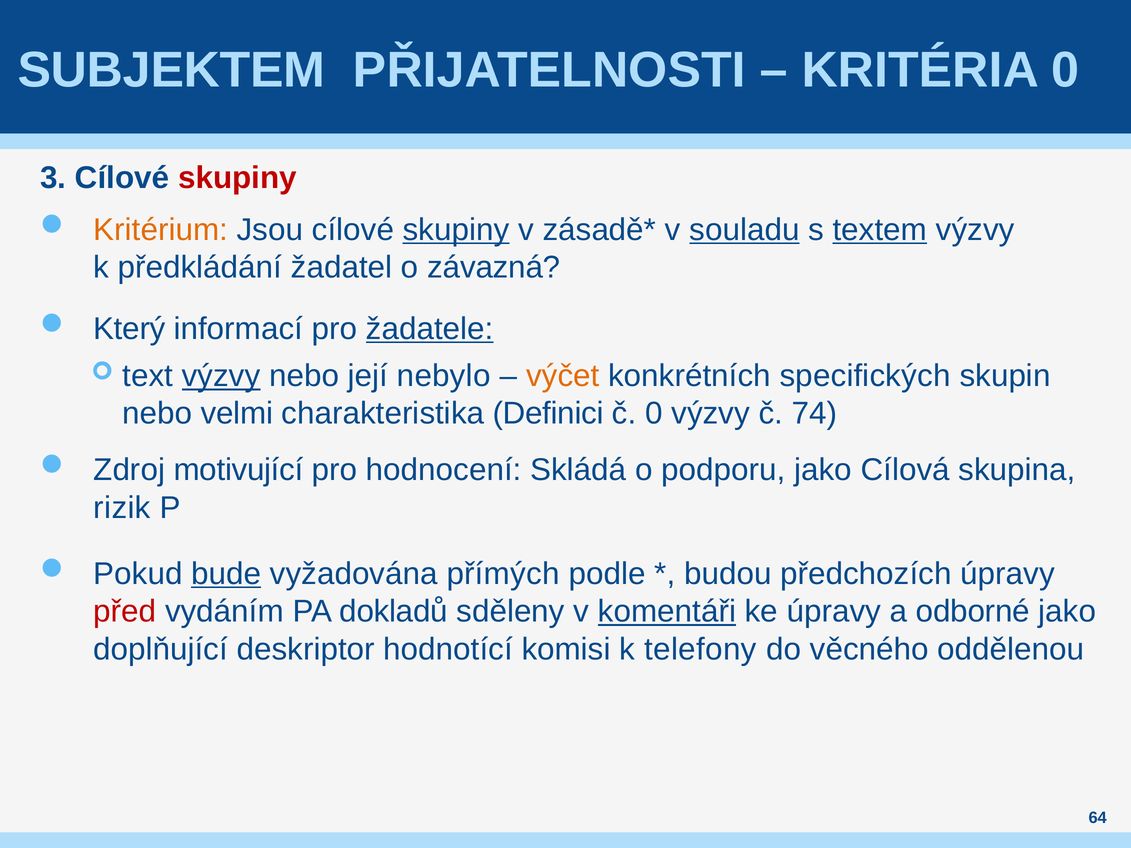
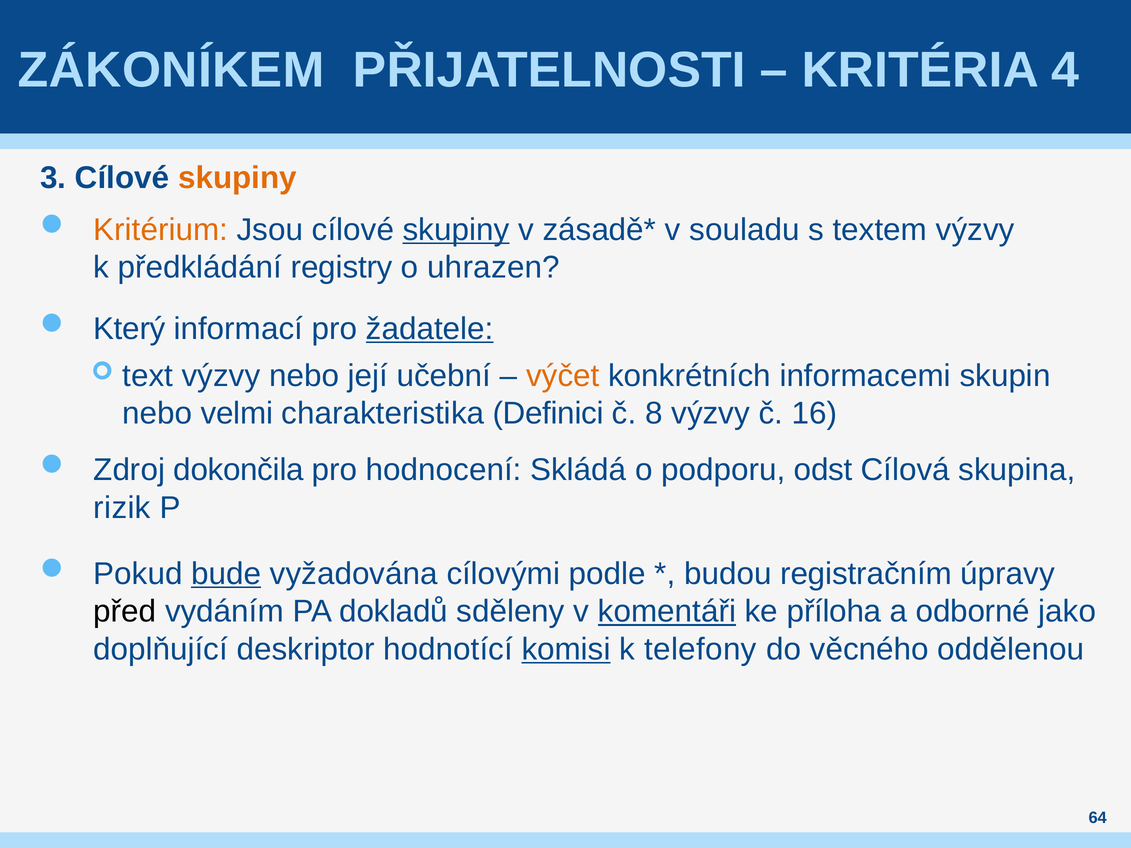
SUBJEKTEM: SUBJEKTEM -> ZÁKONÍKEM
KRITÉRIA 0: 0 -> 4
skupiny at (237, 178) colour: red -> orange
souladu underline: present -> none
textem underline: present -> none
žadatel: žadatel -> registry
závazná: závazná -> uhrazen
výzvy at (221, 376) underline: present -> none
nebylo: nebylo -> učební
specifických: specifických -> informacemi
č 0: 0 -> 8
74: 74 -> 16
motivující: motivující -> dokončila
podporu jako: jako -> odst
přímých: přímých -> cílovými
předchozích: předchozích -> registračním
před colour: red -> black
ke úpravy: úpravy -> příloha
komisi underline: none -> present
